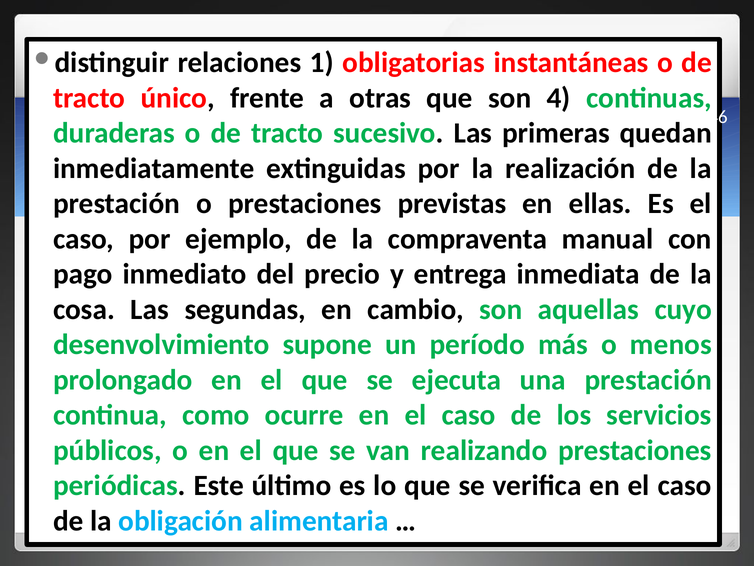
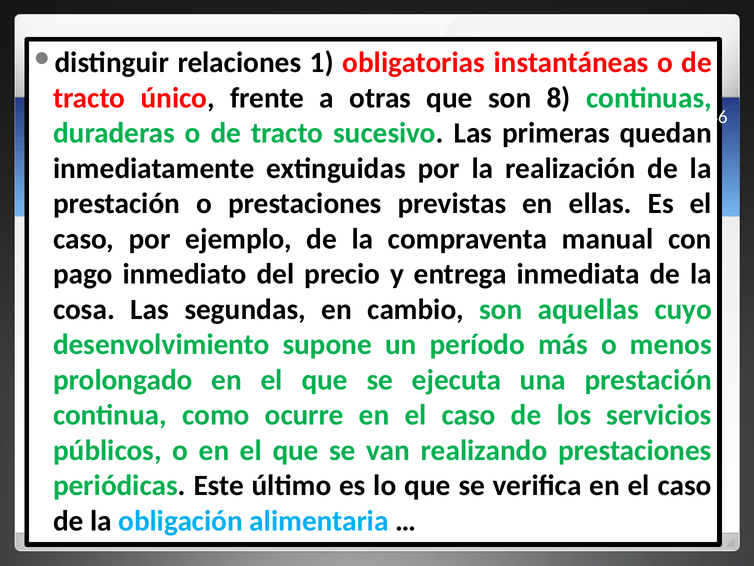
4: 4 -> 8
